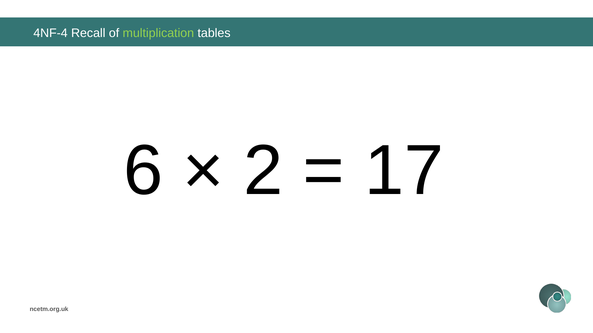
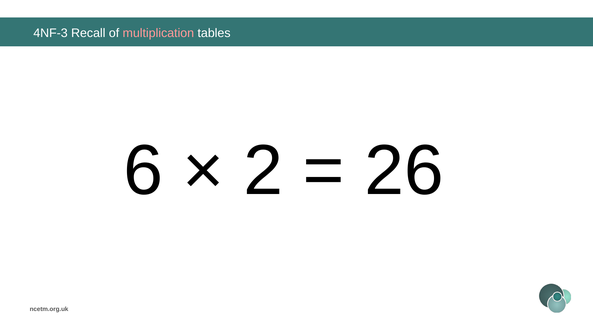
4NF-4: 4NF-4 -> 4NF-3
multiplication colour: light green -> pink
17: 17 -> 26
